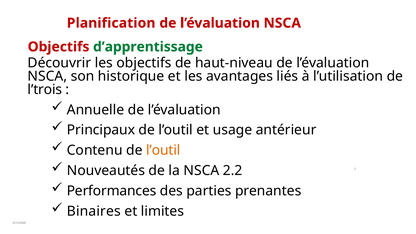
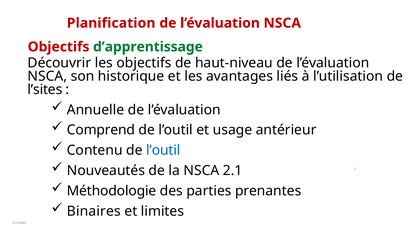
l’trois: l’trois -> l’sites
Principaux: Principaux -> Comprend
l’outil at (163, 150) colour: orange -> blue
2.2: 2.2 -> 2.1
Performances: Performances -> Méthodologie
